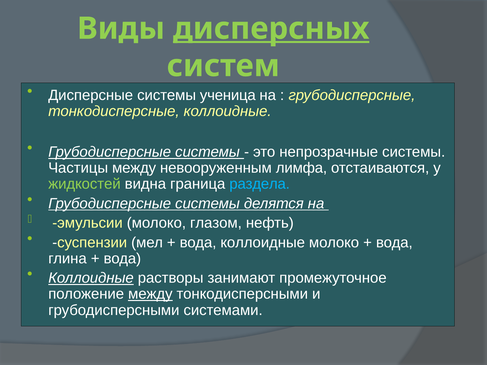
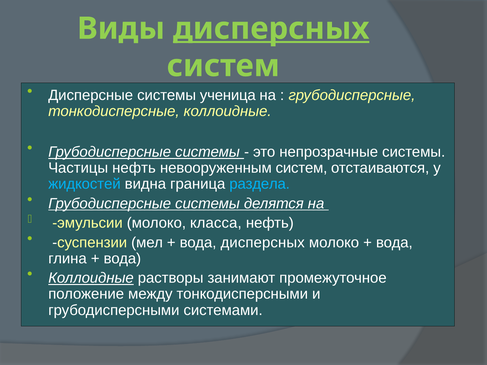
Частицы между: между -> нефть
невооруженным лимфа: лимфа -> систем
жидкостей colour: light green -> light blue
глазом: глазом -> класса
вода коллоидные: коллоидные -> дисперсных
между at (150, 294) underline: present -> none
